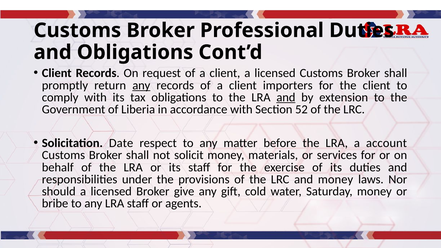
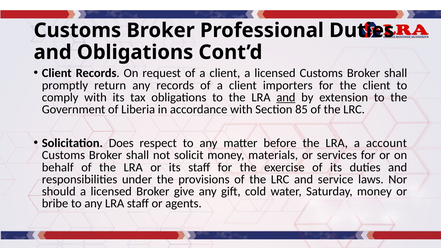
any at (141, 85) underline: present -> none
52: 52 -> 85
Date: Date -> Does
and money: money -> service
